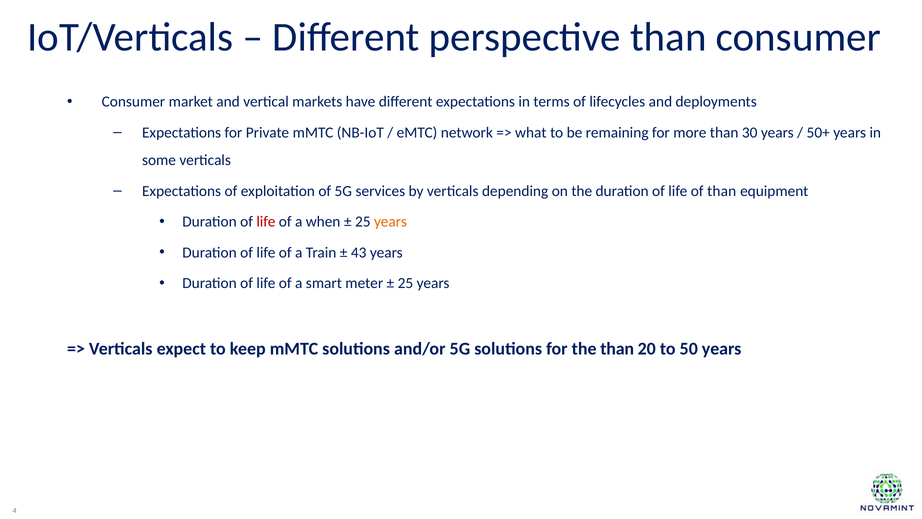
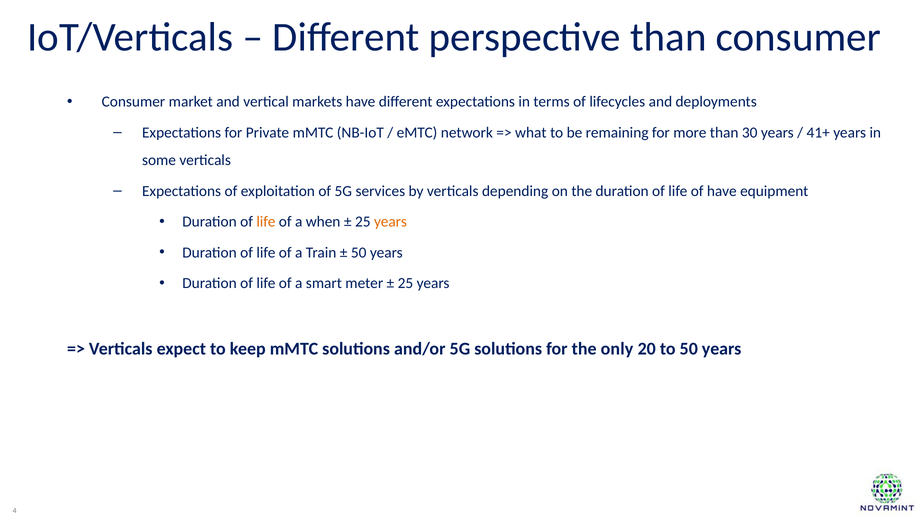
50+: 50+ -> 41+
of than: than -> have
life at (266, 222) colour: red -> orange
43 at (359, 252): 43 -> 50
the than: than -> only
